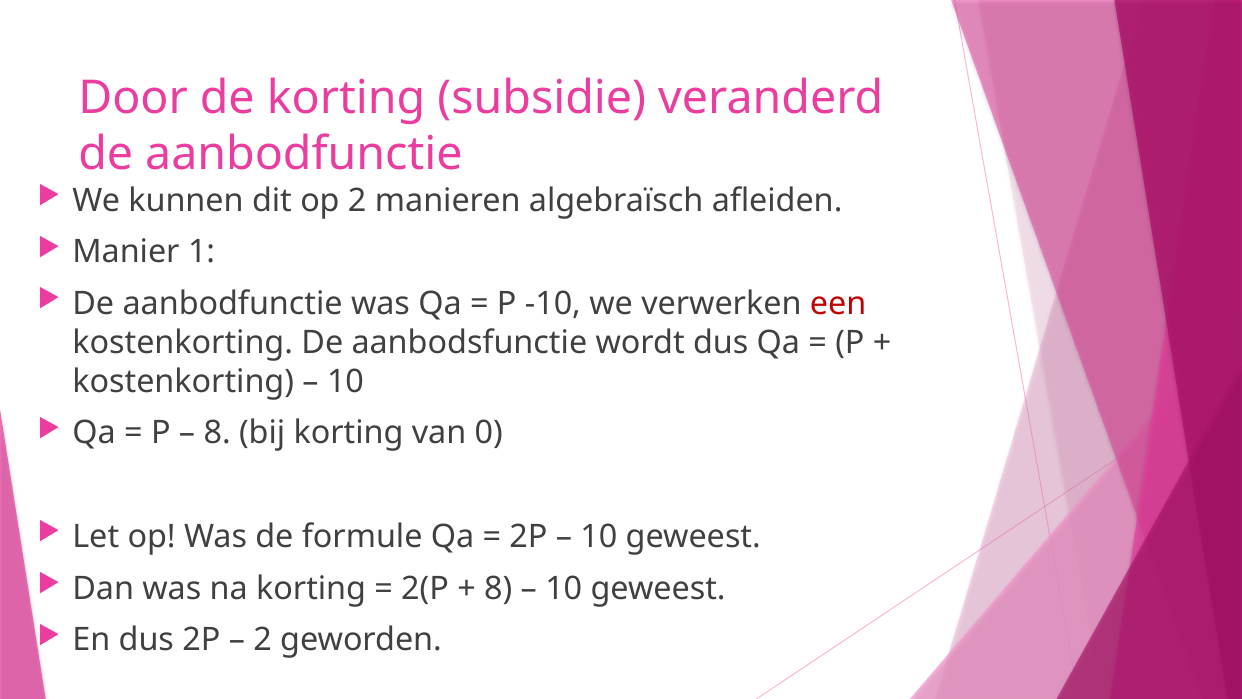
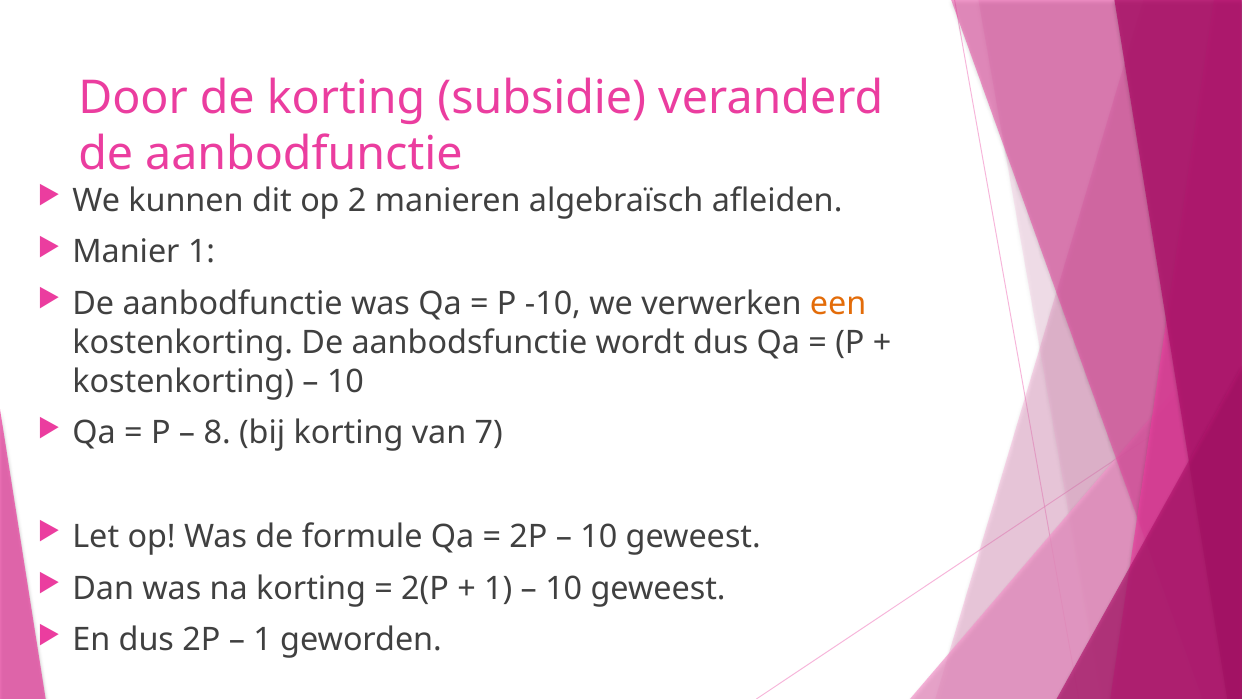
een colour: red -> orange
0: 0 -> 7
8 at (498, 588): 8 -> 1
2 at (263, 640): 2 -> 1
